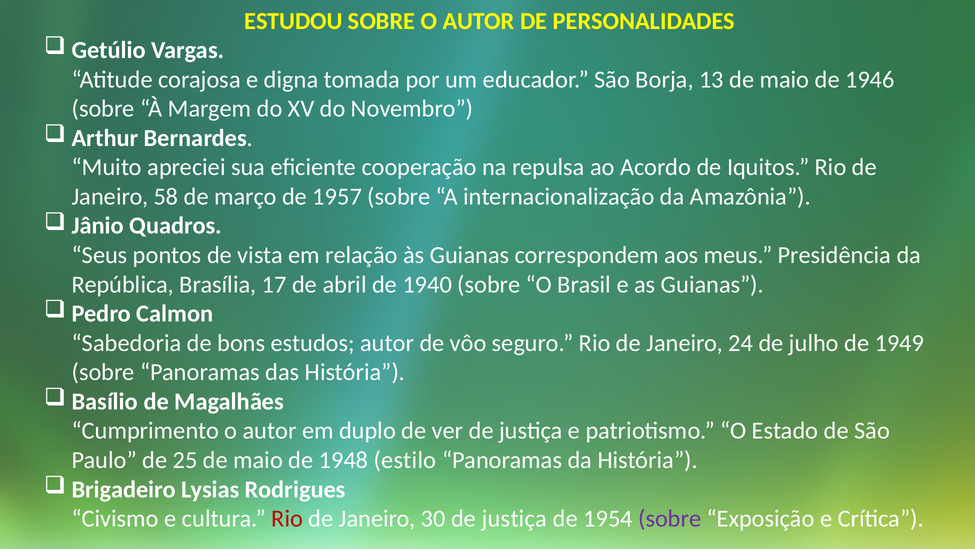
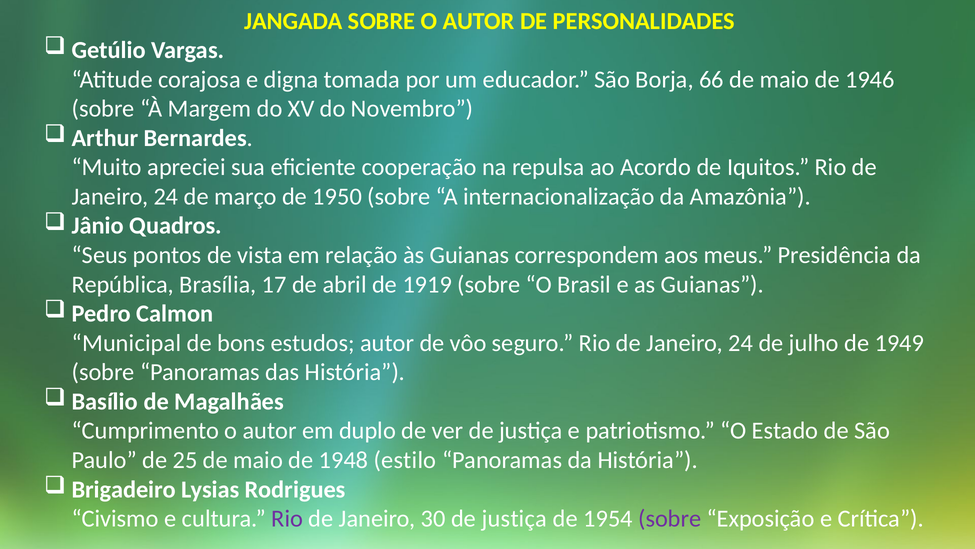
ESTUDOU: ESTUDOU -> JANGADA
13: 13 -> 66
58 at (166, 196): 58 -> 24
1957: 1957 -> 1950
1940: 1940 -> 1919
Sabedoria: Sabedoria -> Municipal
Rio at (287, 518) colour: red -> purple
